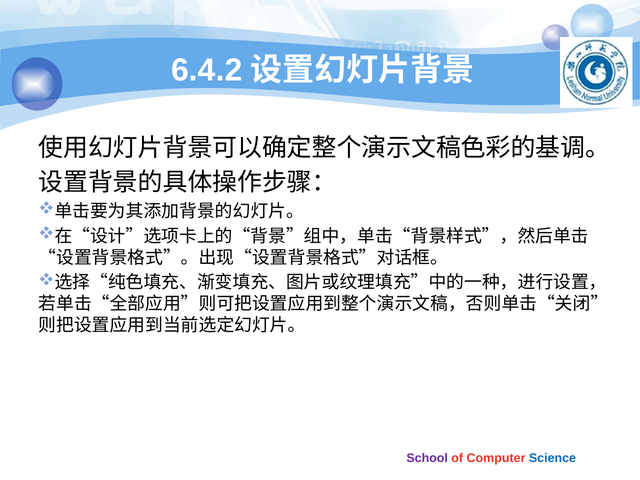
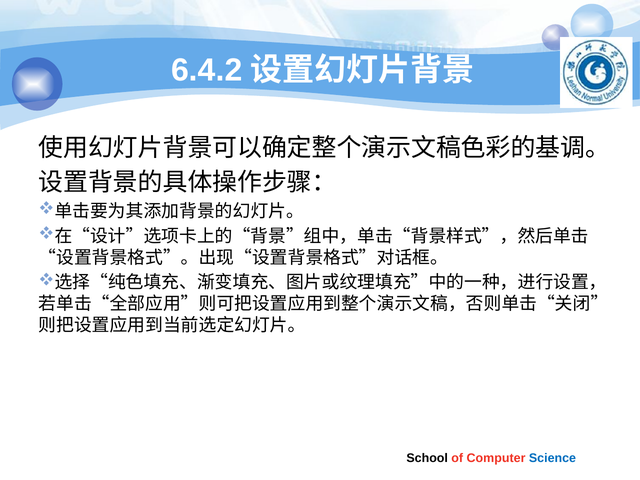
School colour: purple -> black
